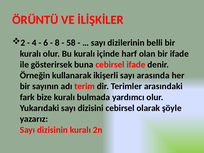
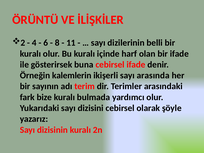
58: 58 -> 11
kullanarak: kullanarak -> kalemlerin
